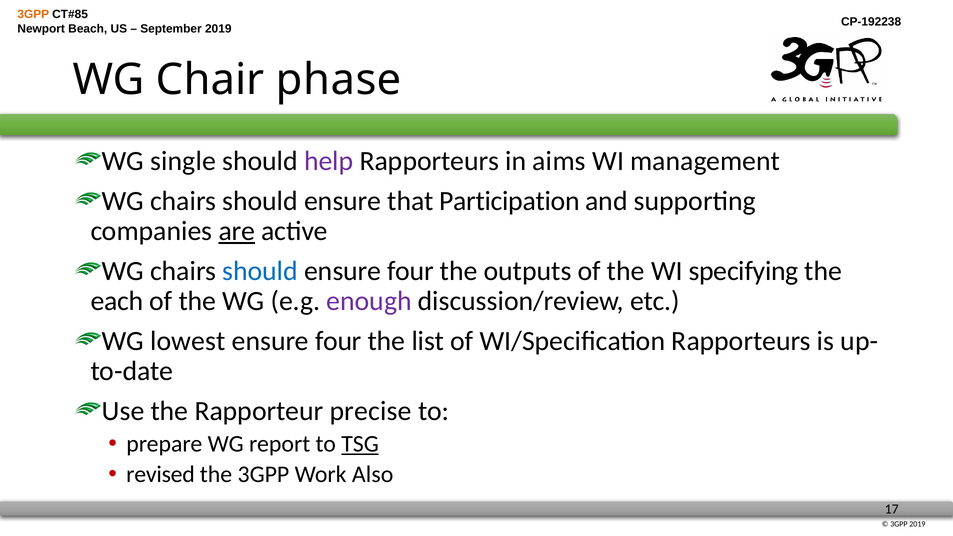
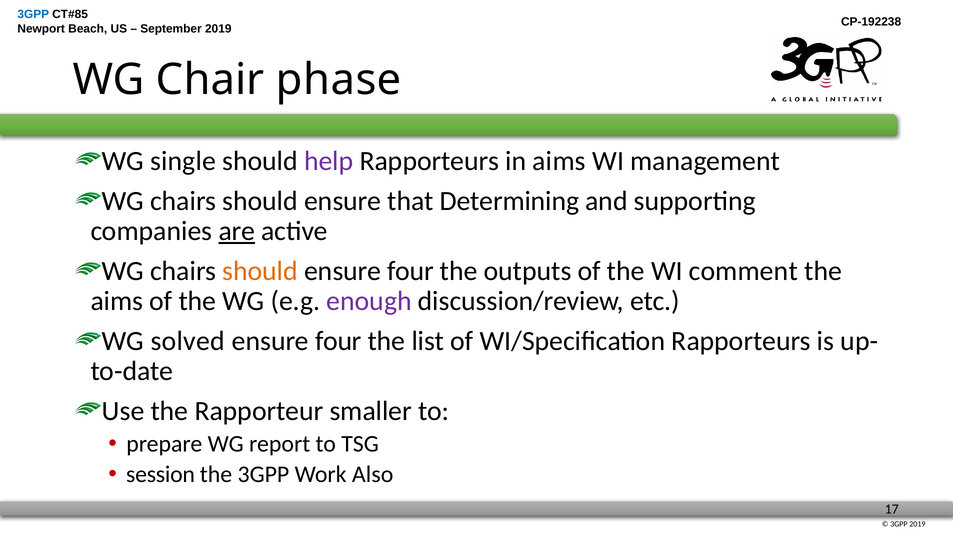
3GPP at (33, 14) colour: orange -> blue
Participation: Participation -> Determining
should at (260, 271) colour: blue -> orange
specifying: specifying -> comment
each at (117, 301): each -> aims
lowest: lowest -> solved
precise: precise -> smaller
TSG underline: present -> none
revised: revised -> session
